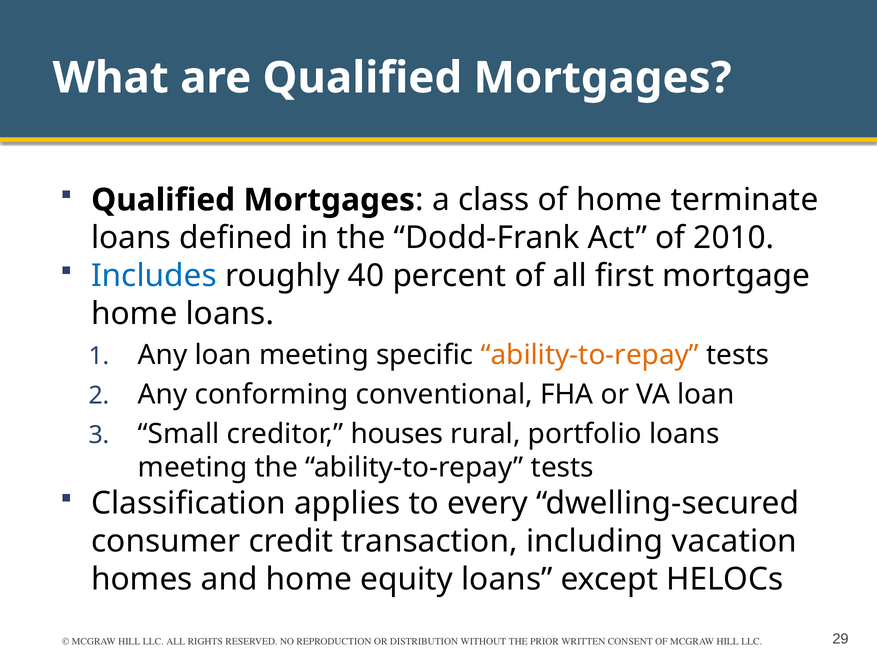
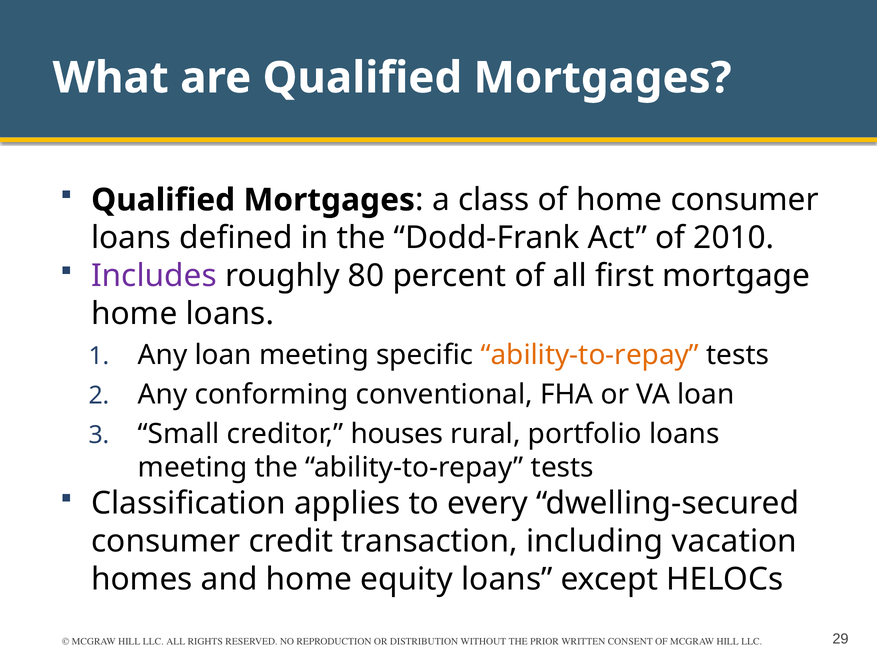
home terminate: terminate -> consumer
Includes colour: blue -> purple
40: 40 -> 80
